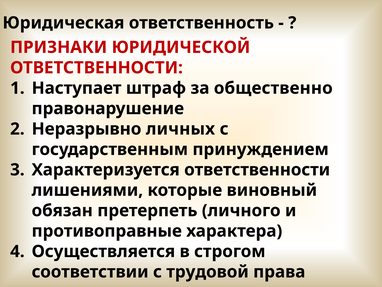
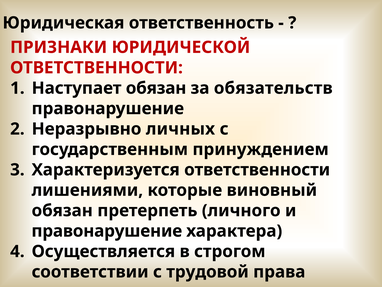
Наступает штраф: штраф -> обязан
общественно: общественно -> обязательств
противоправные at (107, 231): противоправные -> правонарушение
